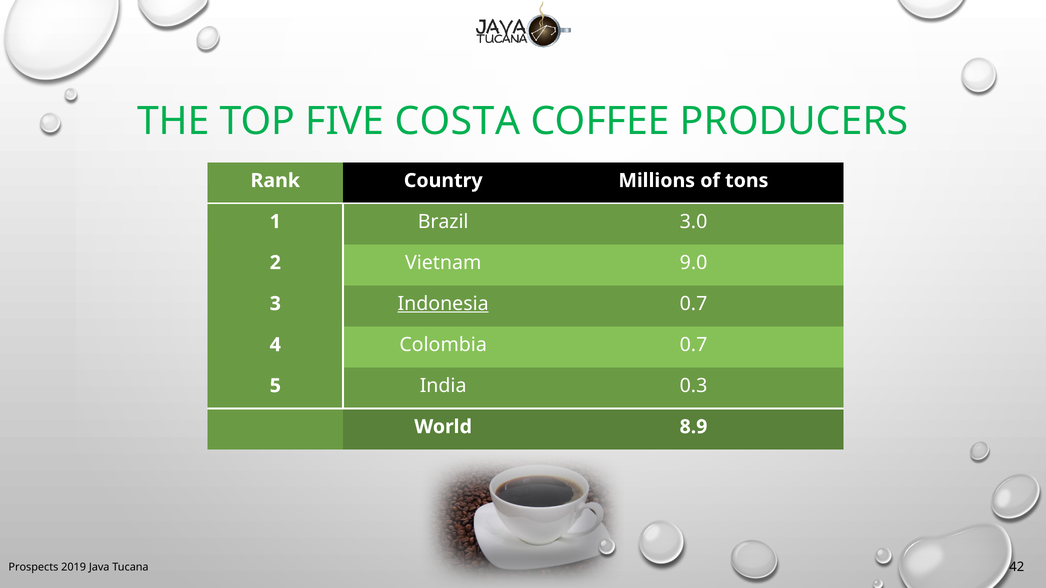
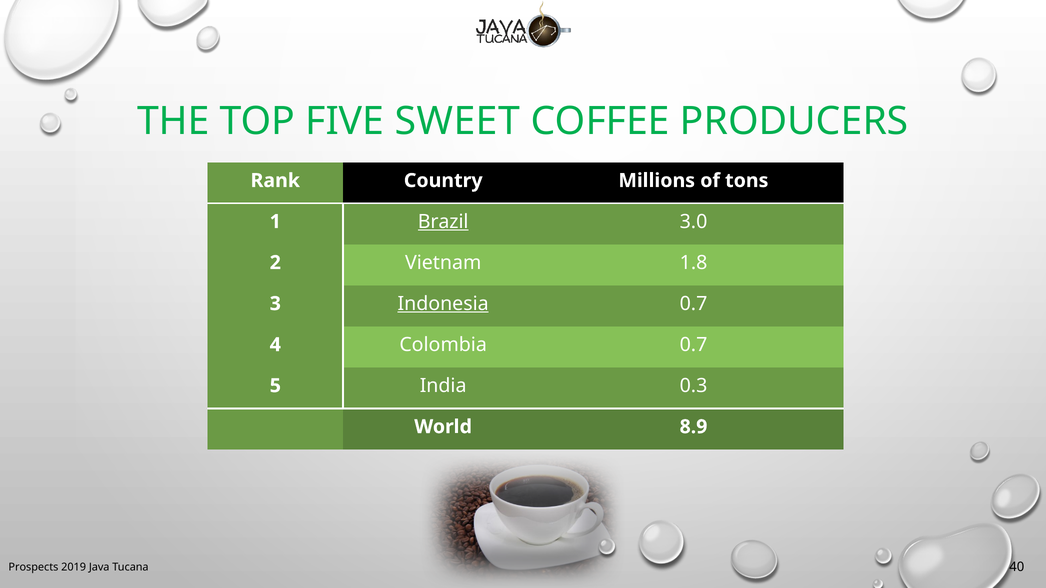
COSTA: COSTA -> SWEET
Brazil underline: none -> present
9.0: 9.0 -> 1.8
42: 42 -> 40
